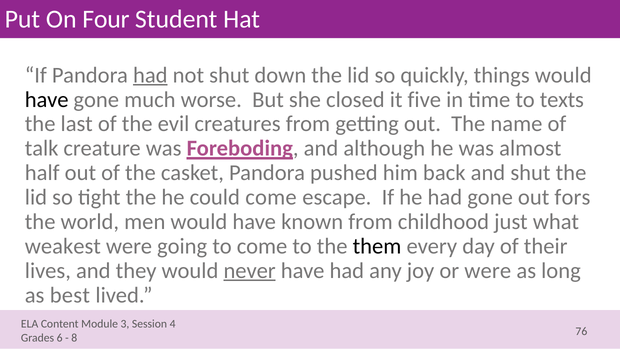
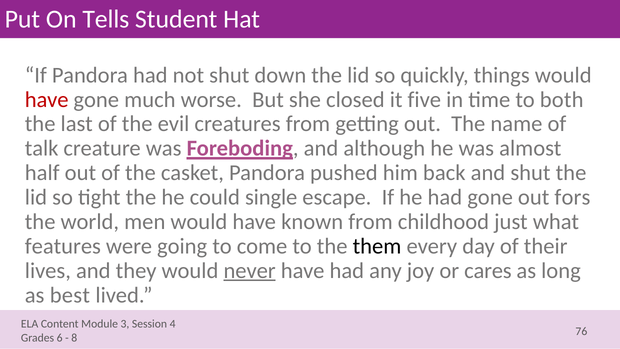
Four: Four -> Tells
had at (150, 75) underline: present -> none
have at (47, 99) colour: black -> red
texts: texts -> both
could come: come -> single
weakest: weakest -> features
or were: were -> cares
